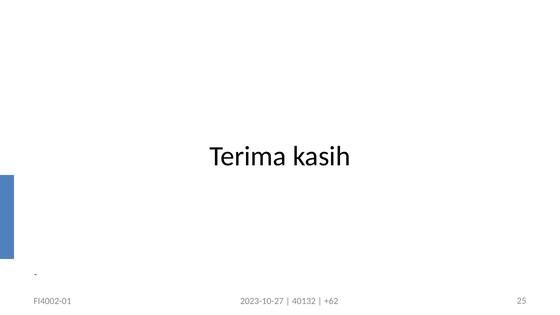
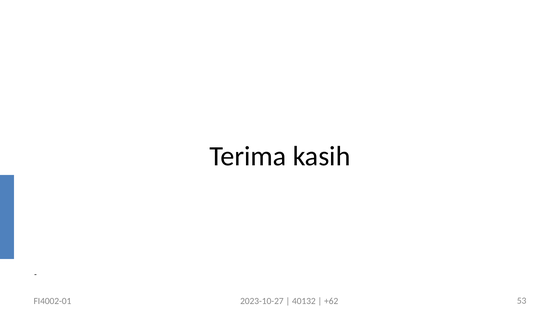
25: 25 -> 53
